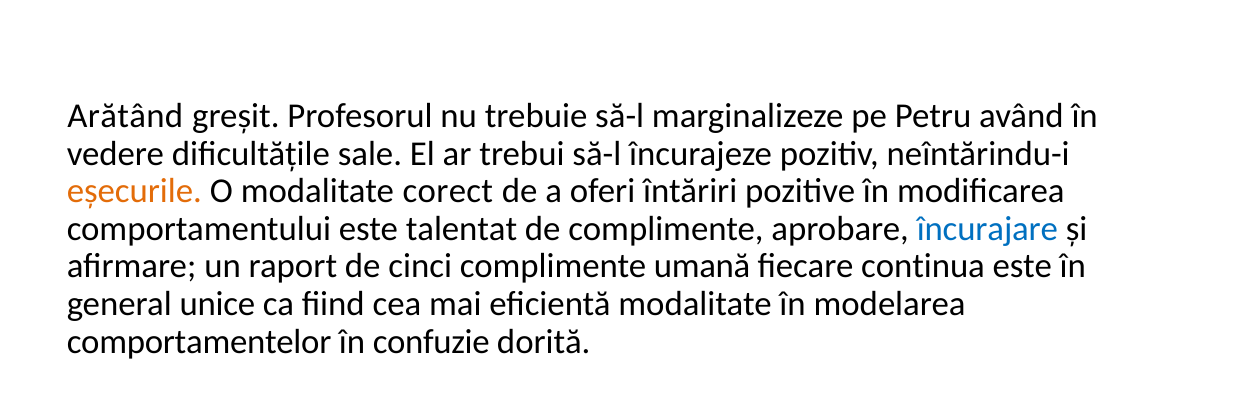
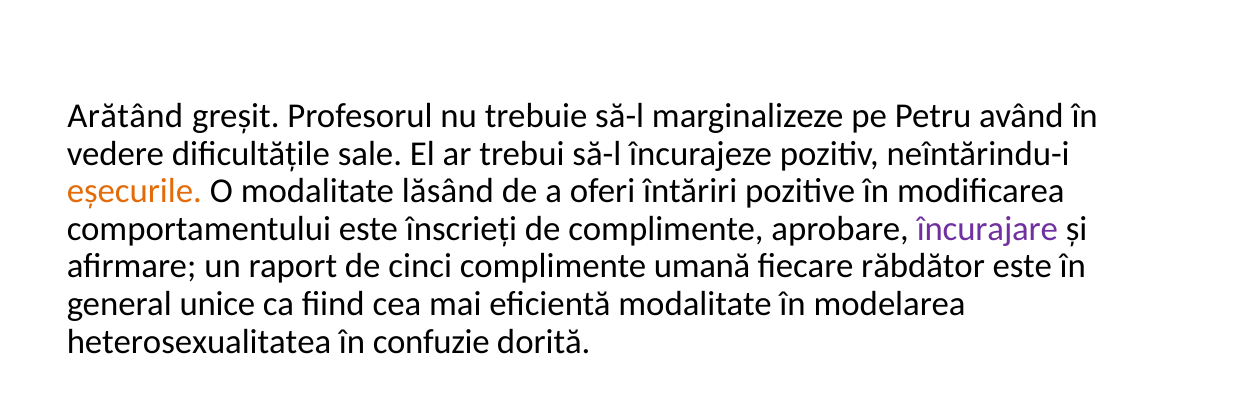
corect: corect -> lăsând
talentat: talentat -> înscrieți
încurajare colour: blue -> purple
continua: continua -> răbdător
comportamentelor: comportamentelor -> heterosexualitatea
